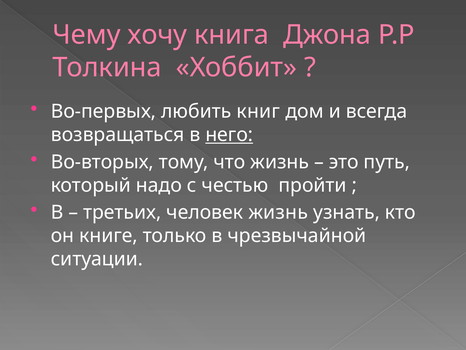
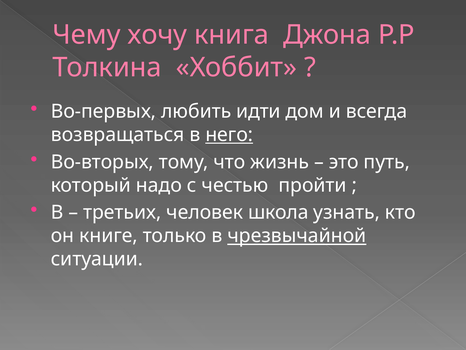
книг: книг -> идти
человек жизнь: жизнь -> школа
чрезвычайной underline: none -> present
